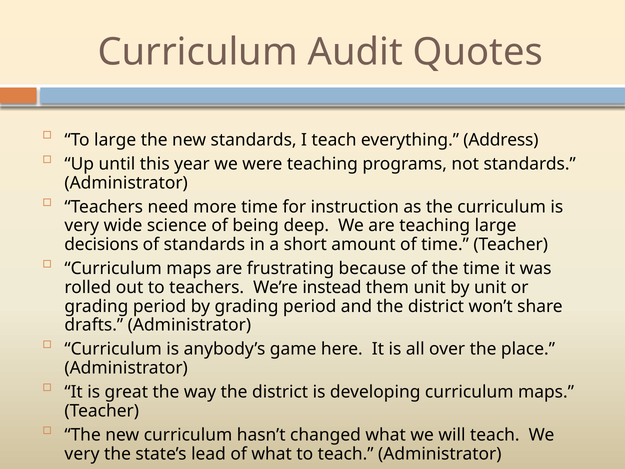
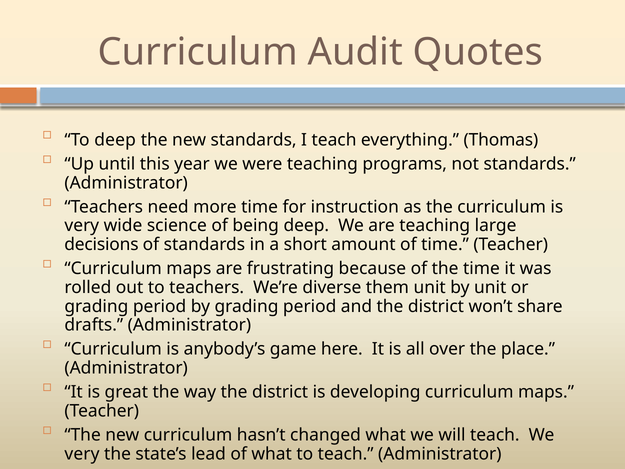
To large: large -> deep
Address: Address -> Thomas
instead: instead -> diverse
